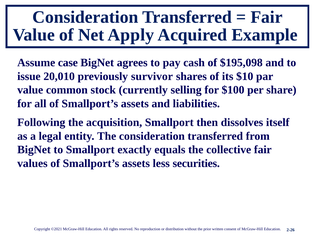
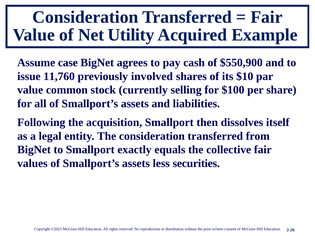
Apply: Apply -> Utility
$195,098: $195,098 -> $550,900
20,010: 20,010 -> 11,760
survivor: survivor -> involved
